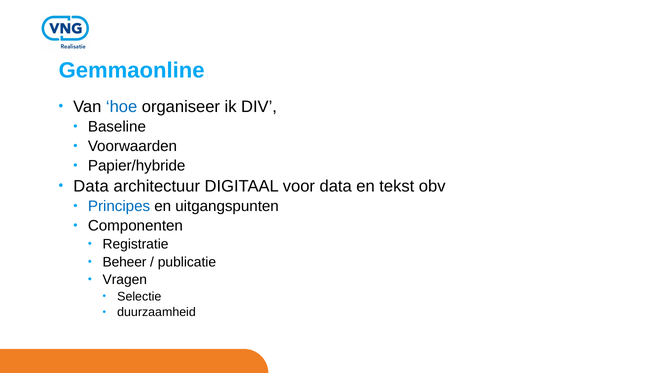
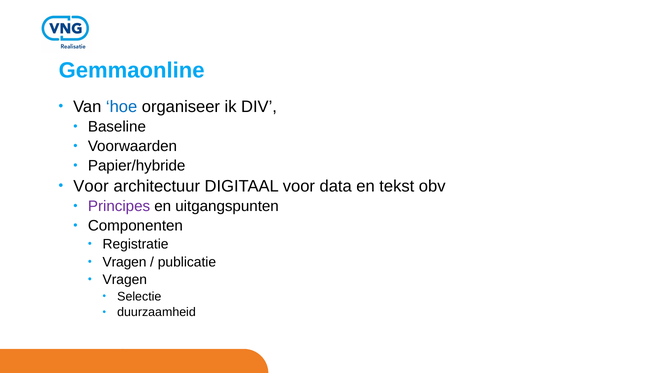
Data at (91, 186): Data -> Voor
Principes colour: blue -> purple
Beheer at (125, 262): Beheer -> Vragen
